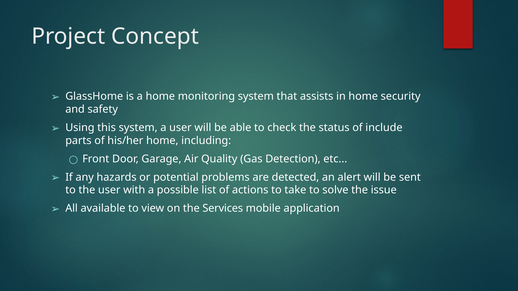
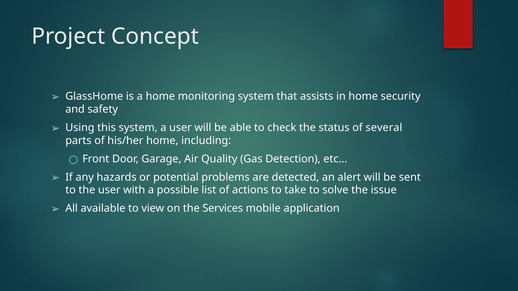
include: include -> several
